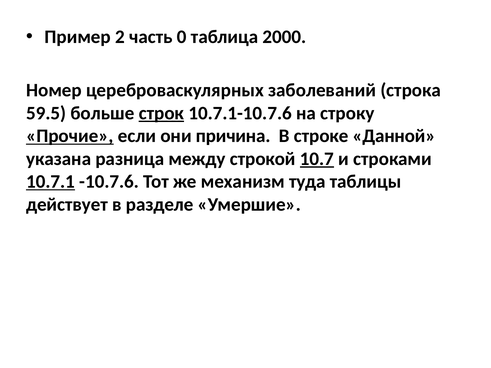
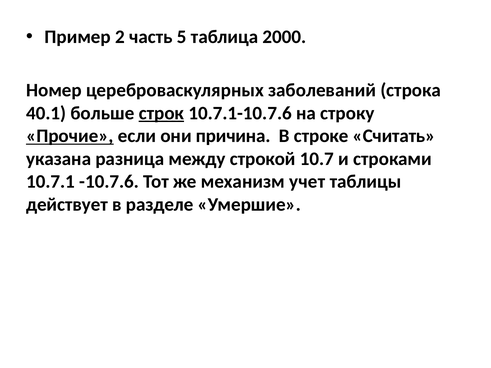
0: 0 -> 5
59.5: 59.5 -> 40.1
Данной: Данной -> Считать
10.7 underline: present -> none
10.7.1 underline: present -> none
туда: туда -> учет
